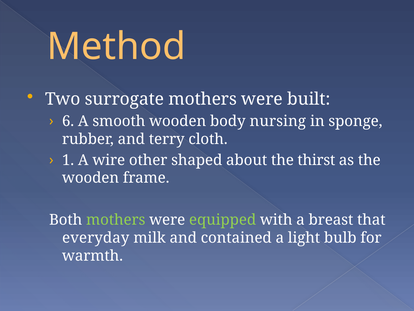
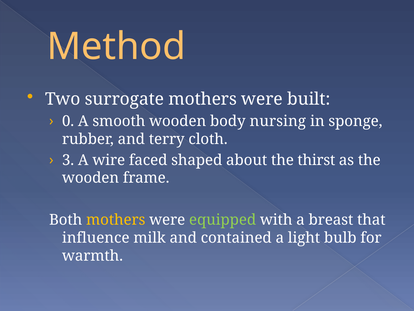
6: 6 -> 0
1: 1 -> 3
other: other -> faced
mothers at (116, 220) colour: light green -> yellow
everyday: everyday -> influence
